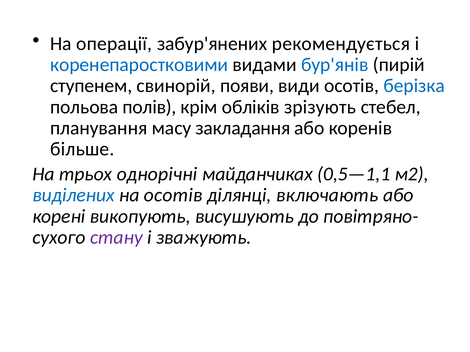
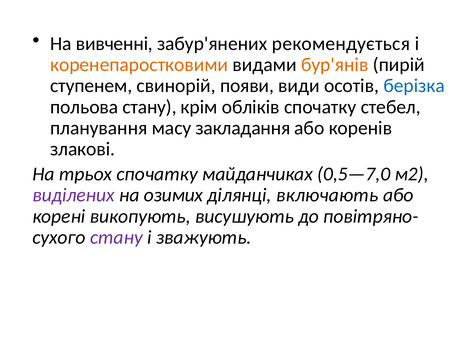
операції: операції -> вивченні
коренепаростковими colour: blue -> orange
бур'янів colour: blue -> orange
польова полів: полів -> стану
обліків зрізують: зрізують -> спочатку
більше: більше -> злакові
трьох однорічні: однорічні -> спочатку
0,5—1,1: 0,5—1,1 -> 0,5—7,0
виділених colour: blue -> purple
на осотів: осотів -> озимих
